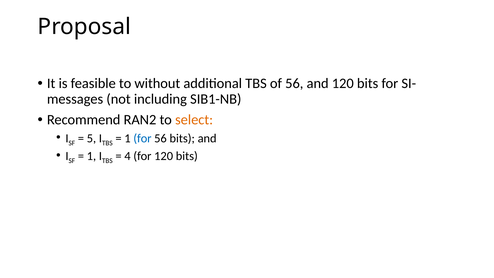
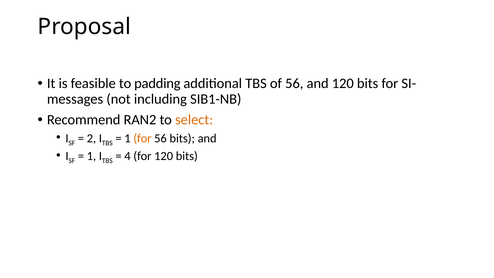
without: without -> padding
5: 5 -> 2
for at (142, 138) colour: blue -> orange
